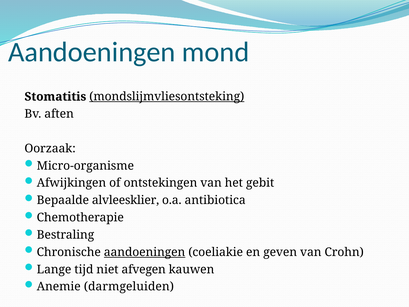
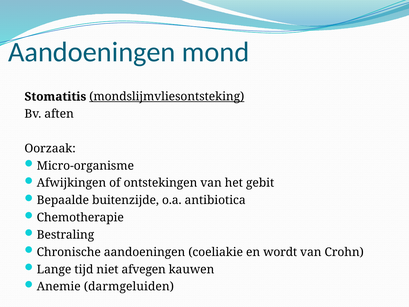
alvleesklier: alvleesklier -> buitenzijde
aandoeningen at (145, 252) underline: present -> none
geven: geven -> wordt
